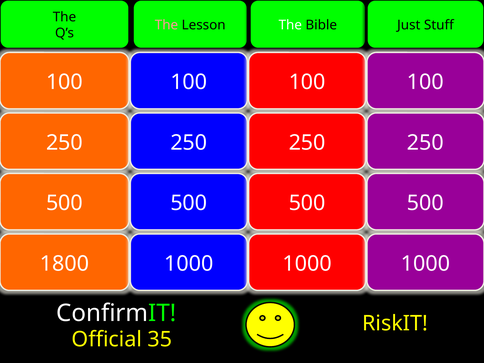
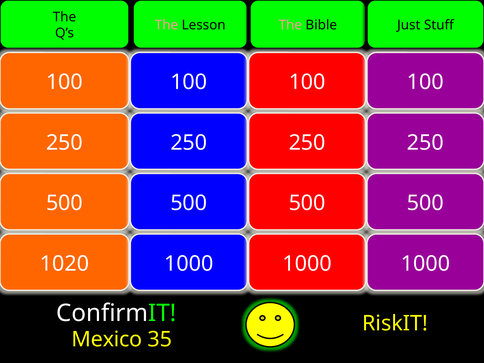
The at (290, 25) colour: white -> pink
1800: 1800 -> 1020
Official: Official -> Mexico
